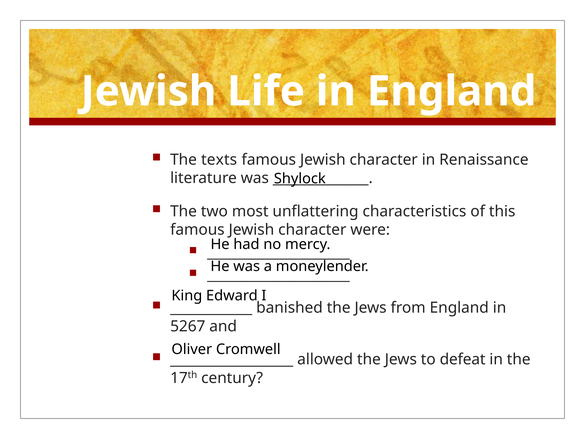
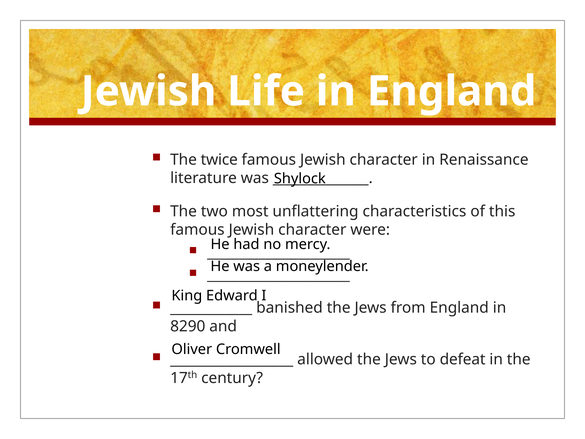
texts: texts -> twice
5267: 5267 -> 8290
